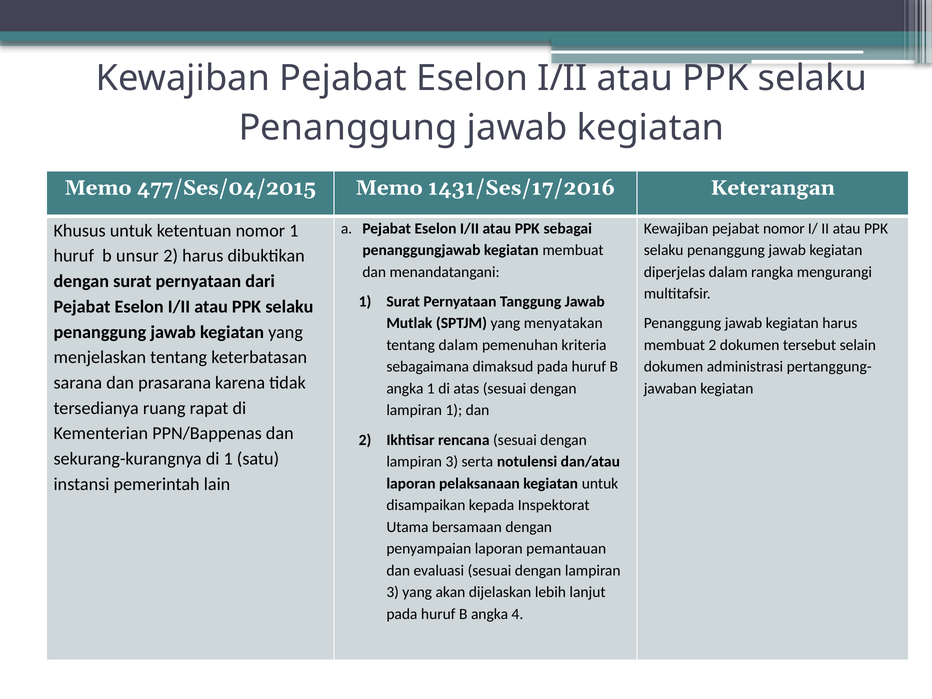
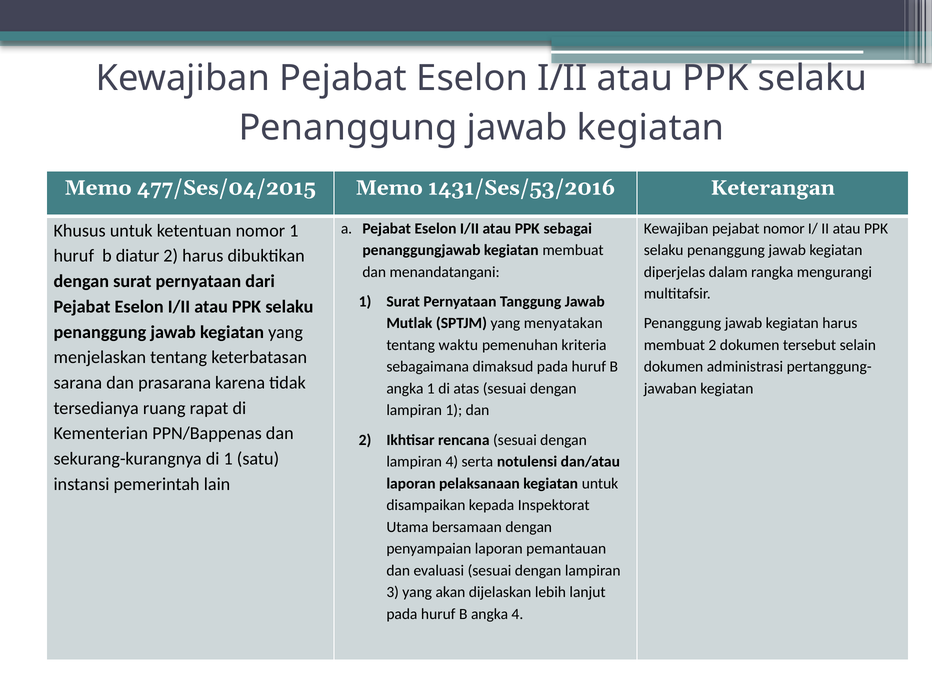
1431/Ses/17/2016: 1431/Ses/17/2016 -> 1431/Ses/53/2016
unsur: unsur -> diatur
tentang dalam: dalam -> waktu
3 at (452, 462): 3 -> 4
